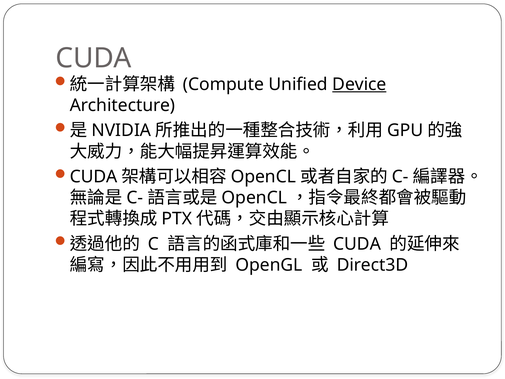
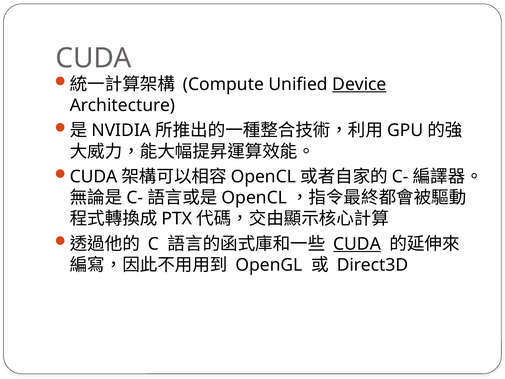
CUDA at (357, 244) underline: none -> present
